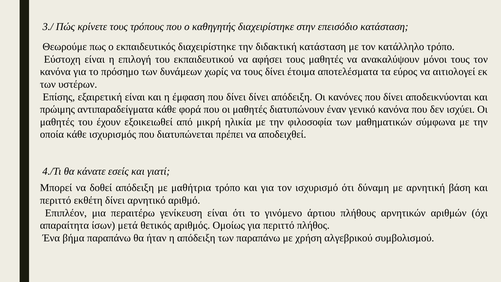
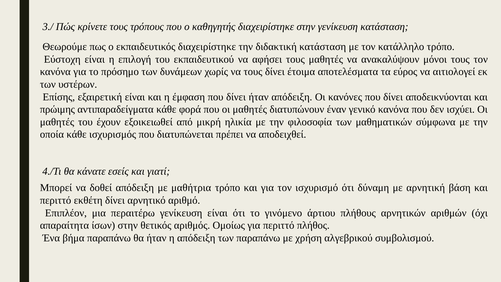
στην επεισόδιο: επεισόδιο -> γενίκευση
δίνει δίνει: δίνει -> ήταν
ίσων μετά: μετά -> στην
